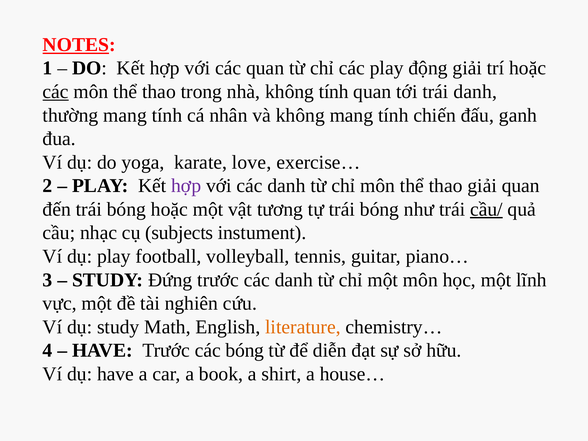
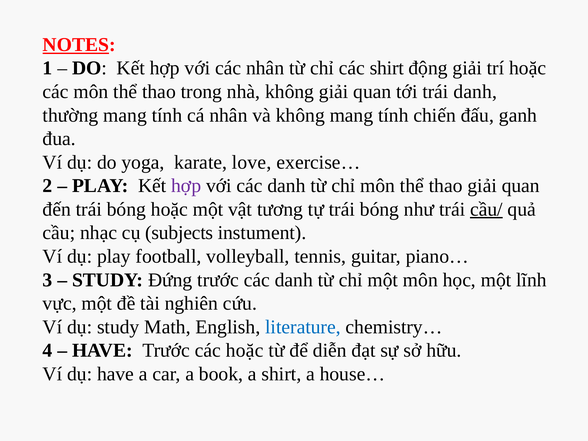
các quan: quan -> nhân
các play: play -> shirt
các at (56, 92) underline: present -> none
không tính: tính -> giải
literature colour: orange -> blue
các bóng: bóng -> hoặc
